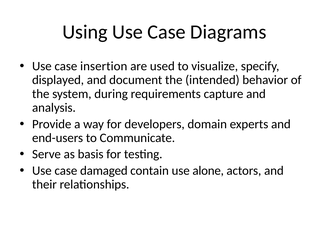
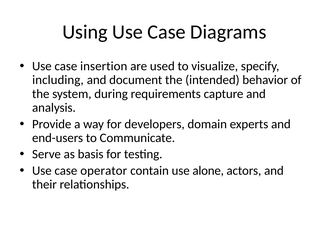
displayed: displayed -> including
damaged: damaged -> operator
